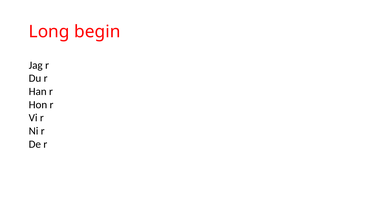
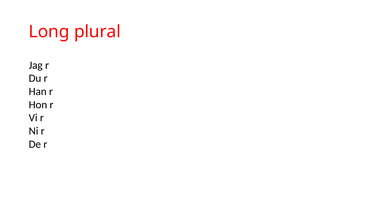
begin: begin -> plural
